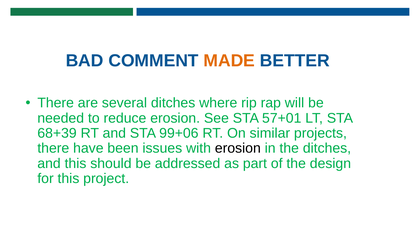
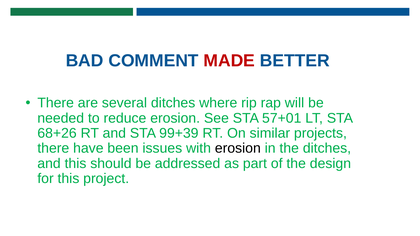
MADE colour: orange -> red
68+39: 68+39 -> 68+26
99+06: 99+06 -> 99+39
